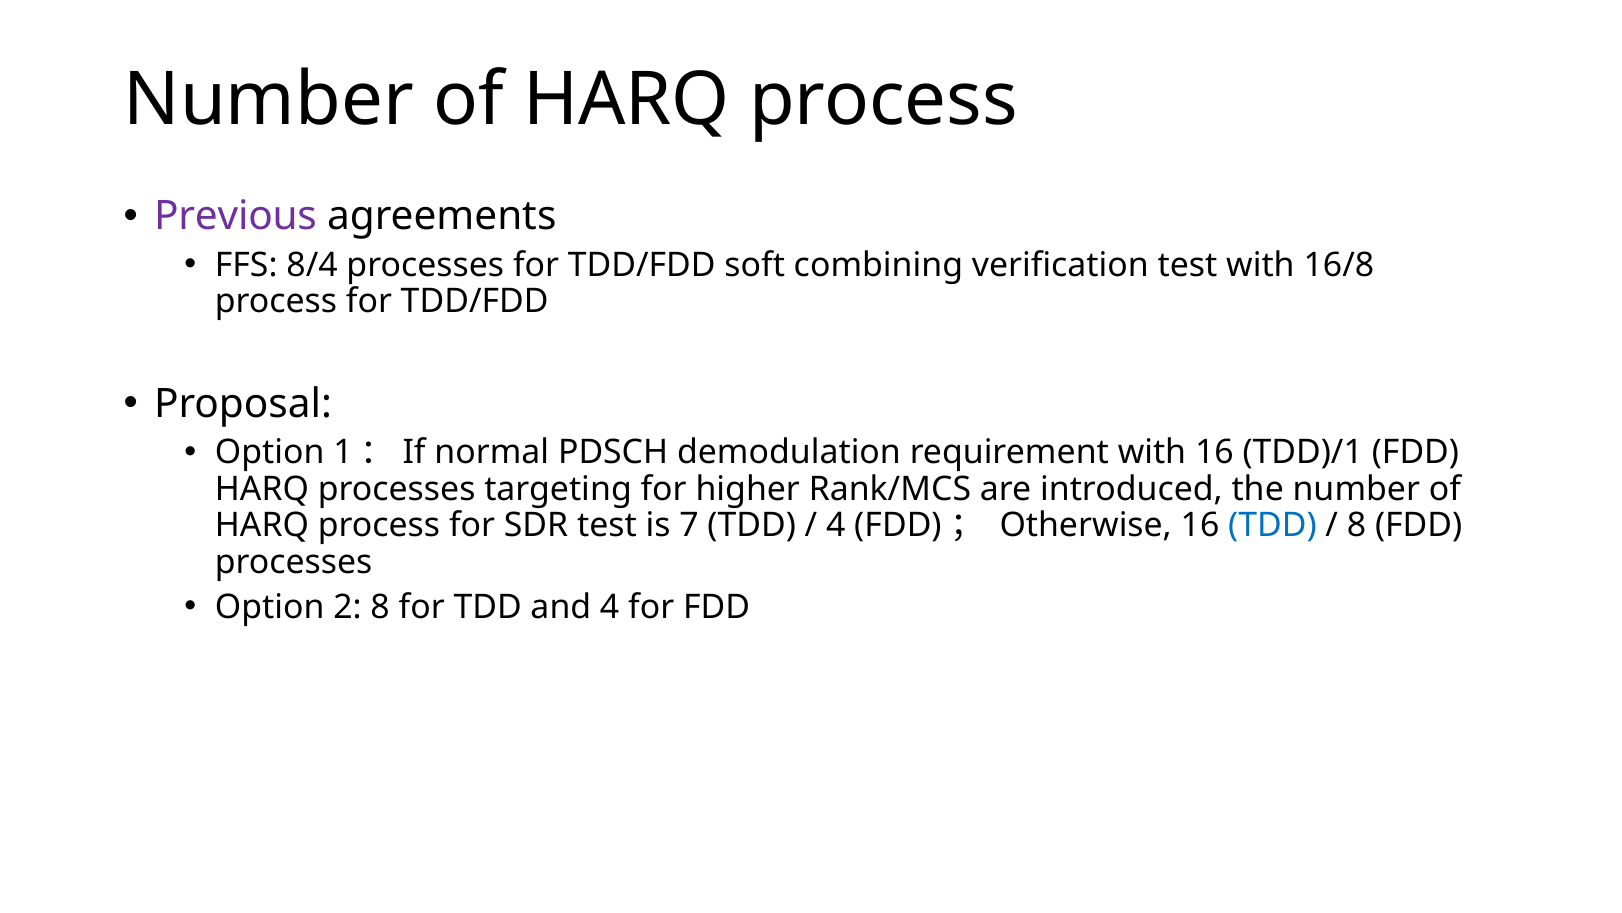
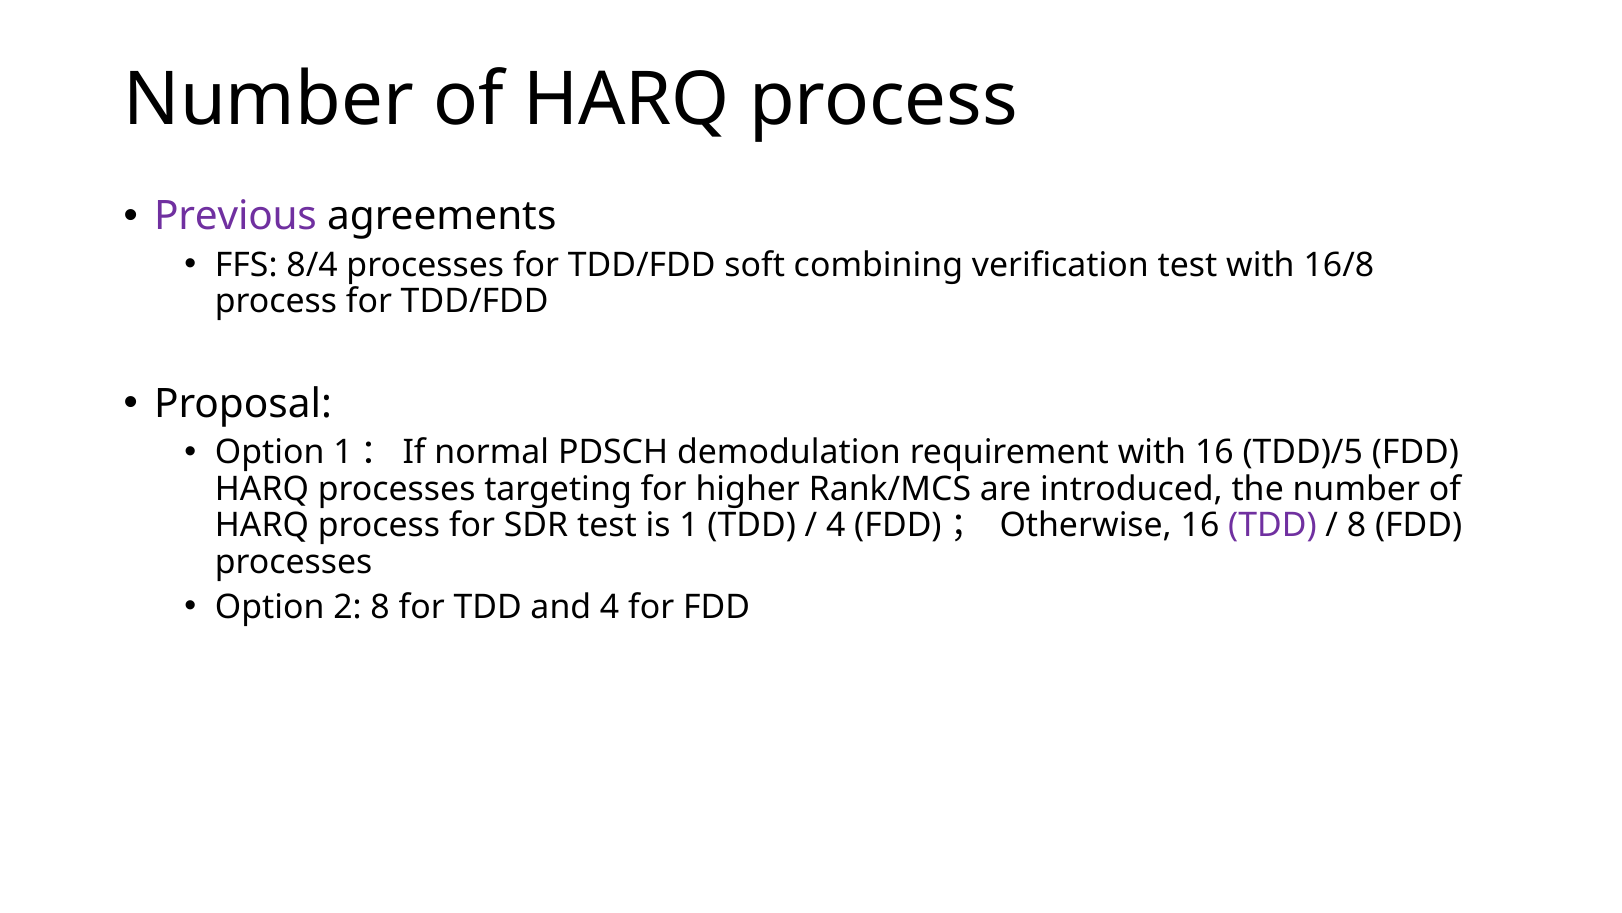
TDD)/1: TDD)/1 -> TDD)/5
is 7: 7 -> 1
TDD at (1272, 525) colour: blue -> purple
